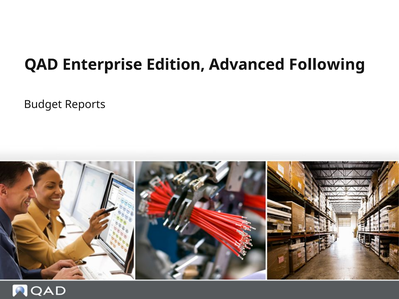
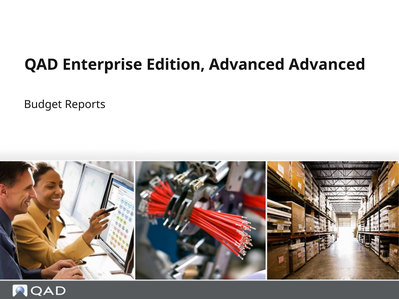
Advanced Following: Following -> Advanced
